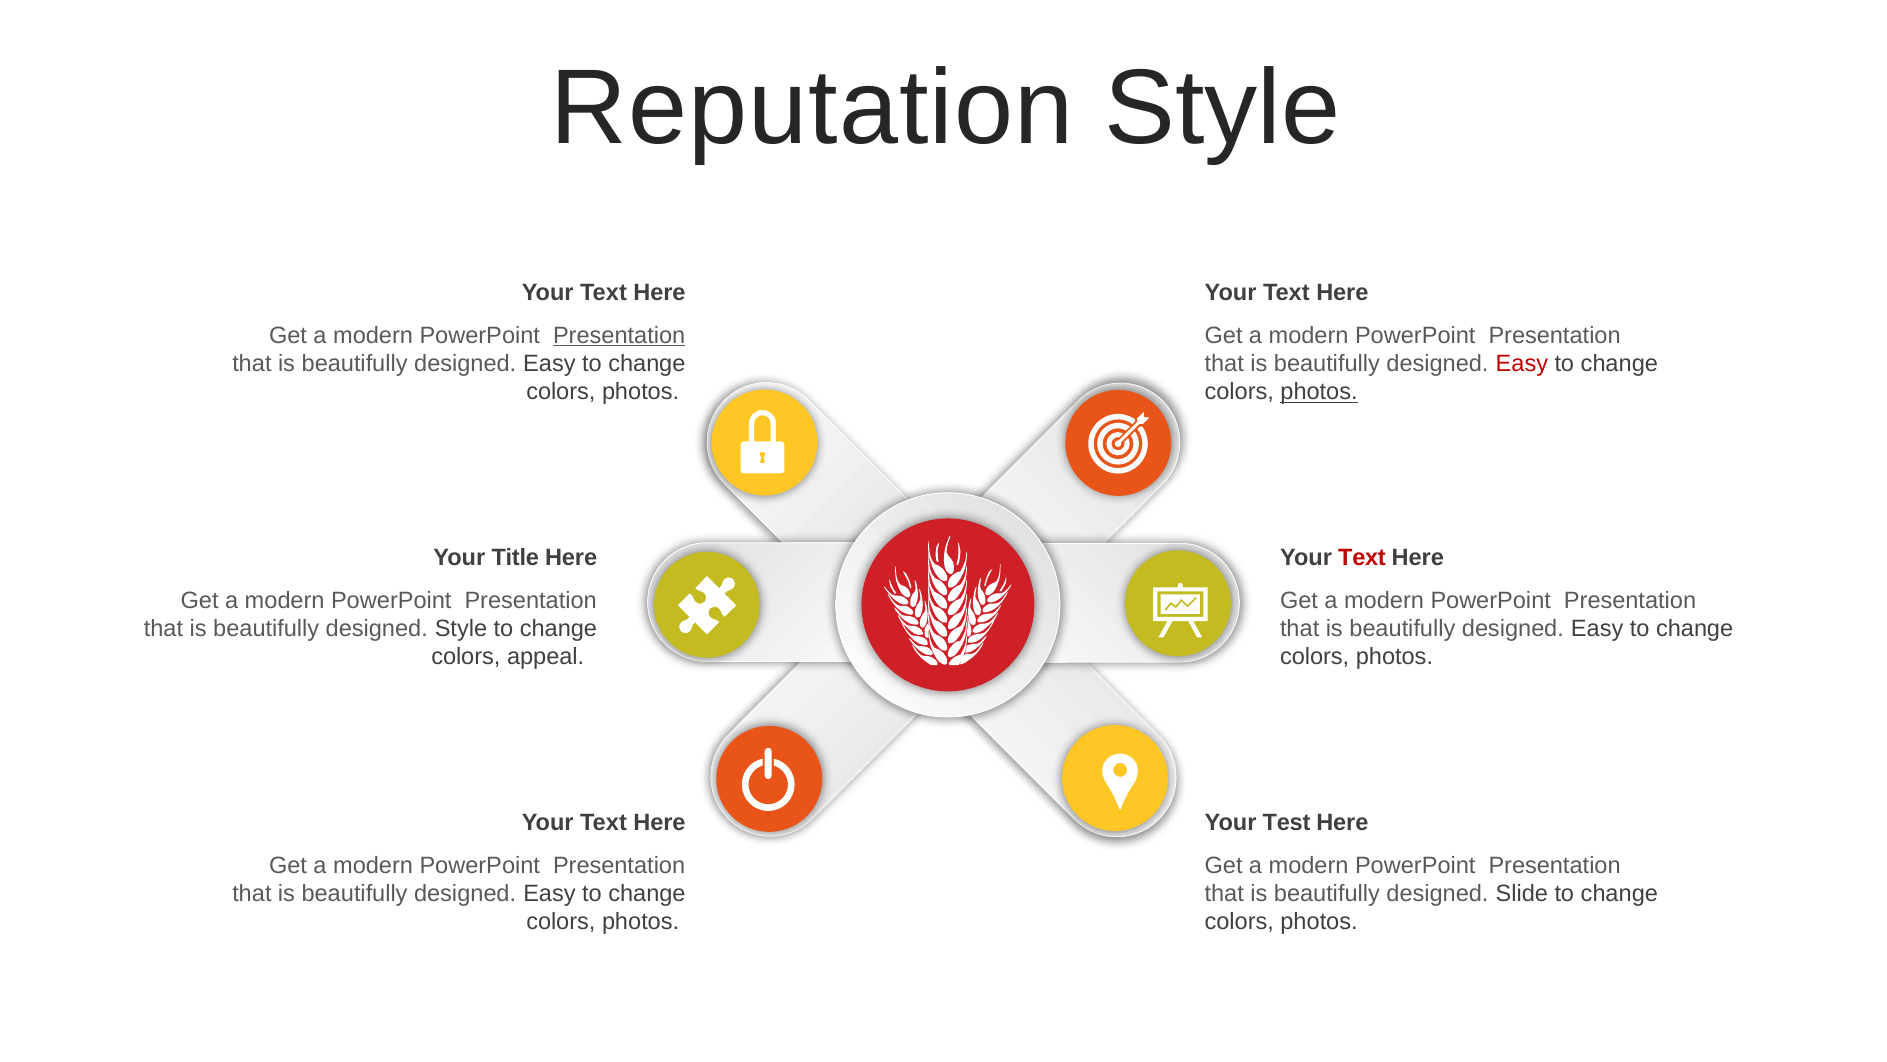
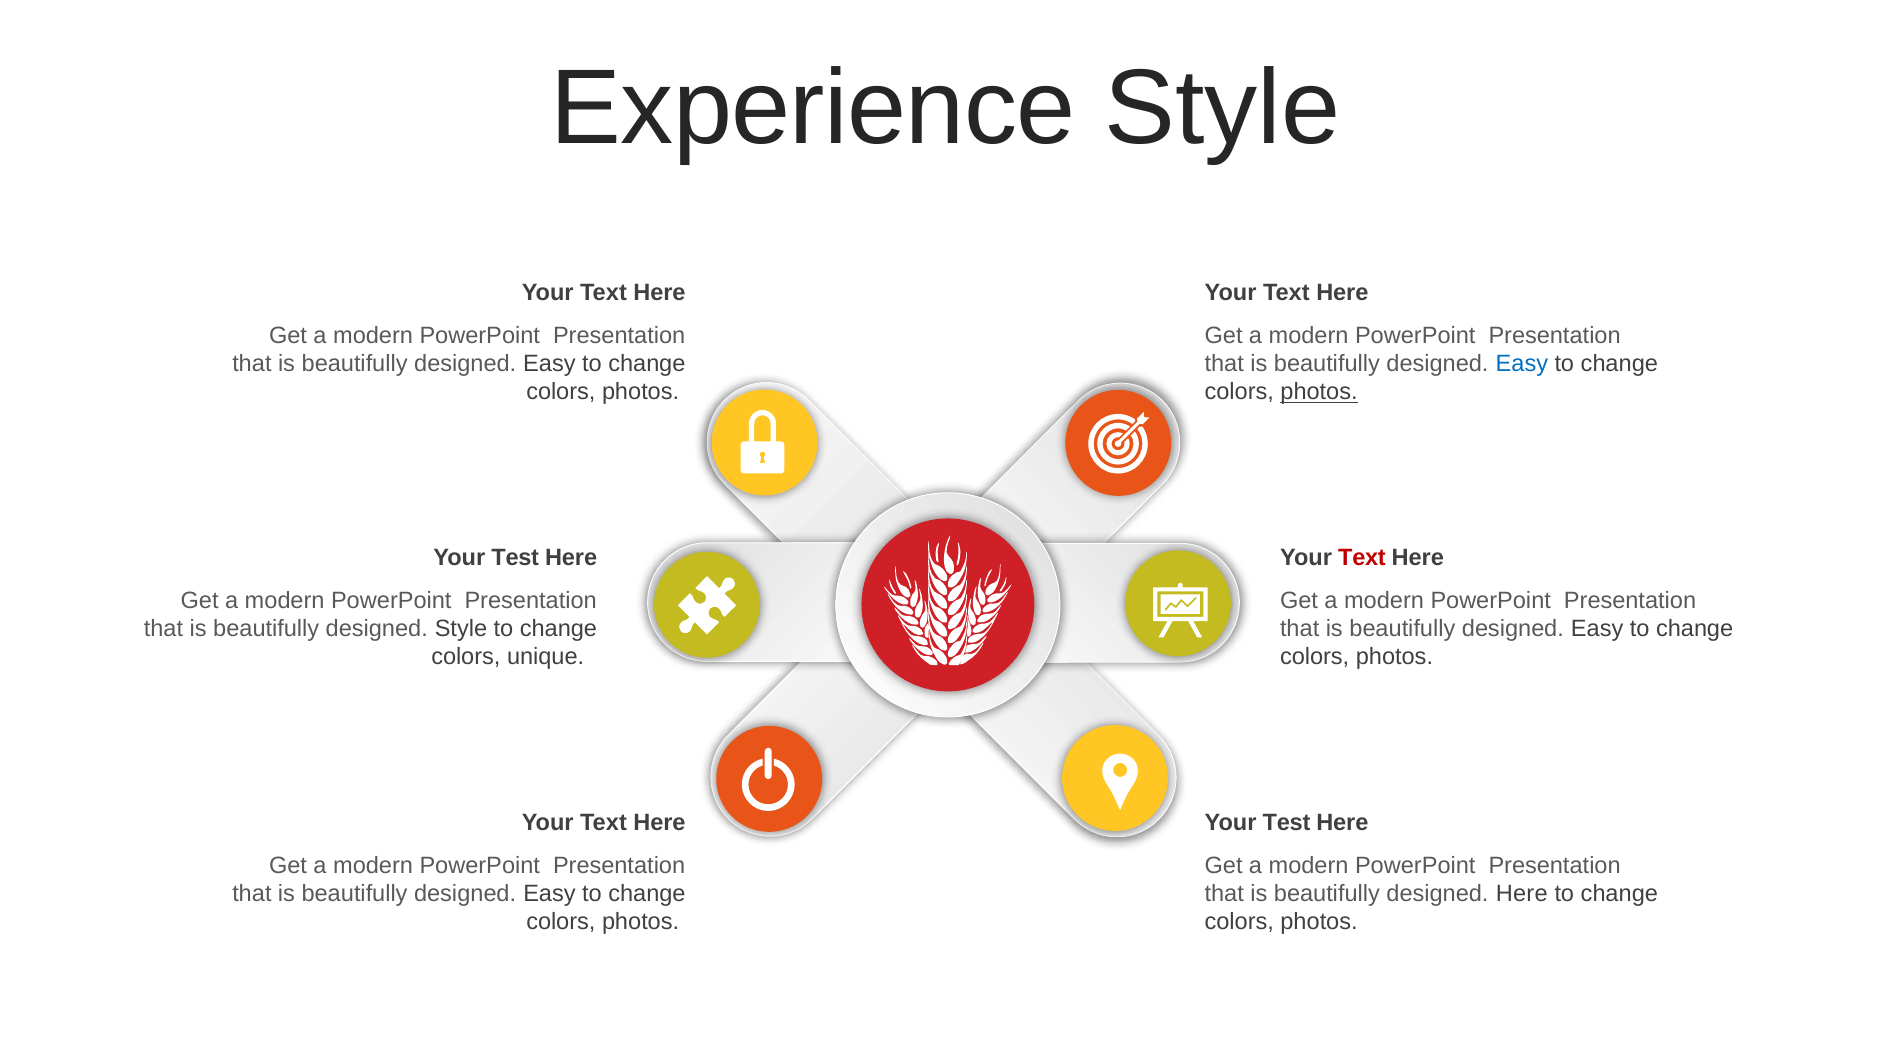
Reputation: Reputation -> Experience
Presentation at (619, 335) underline: present -> none
Easy at (1522, 364) colour: red -> blue
Title at (515, 558): Title -> Test
appeal: appeal -> unique
designed Slide: Slide -> Here
